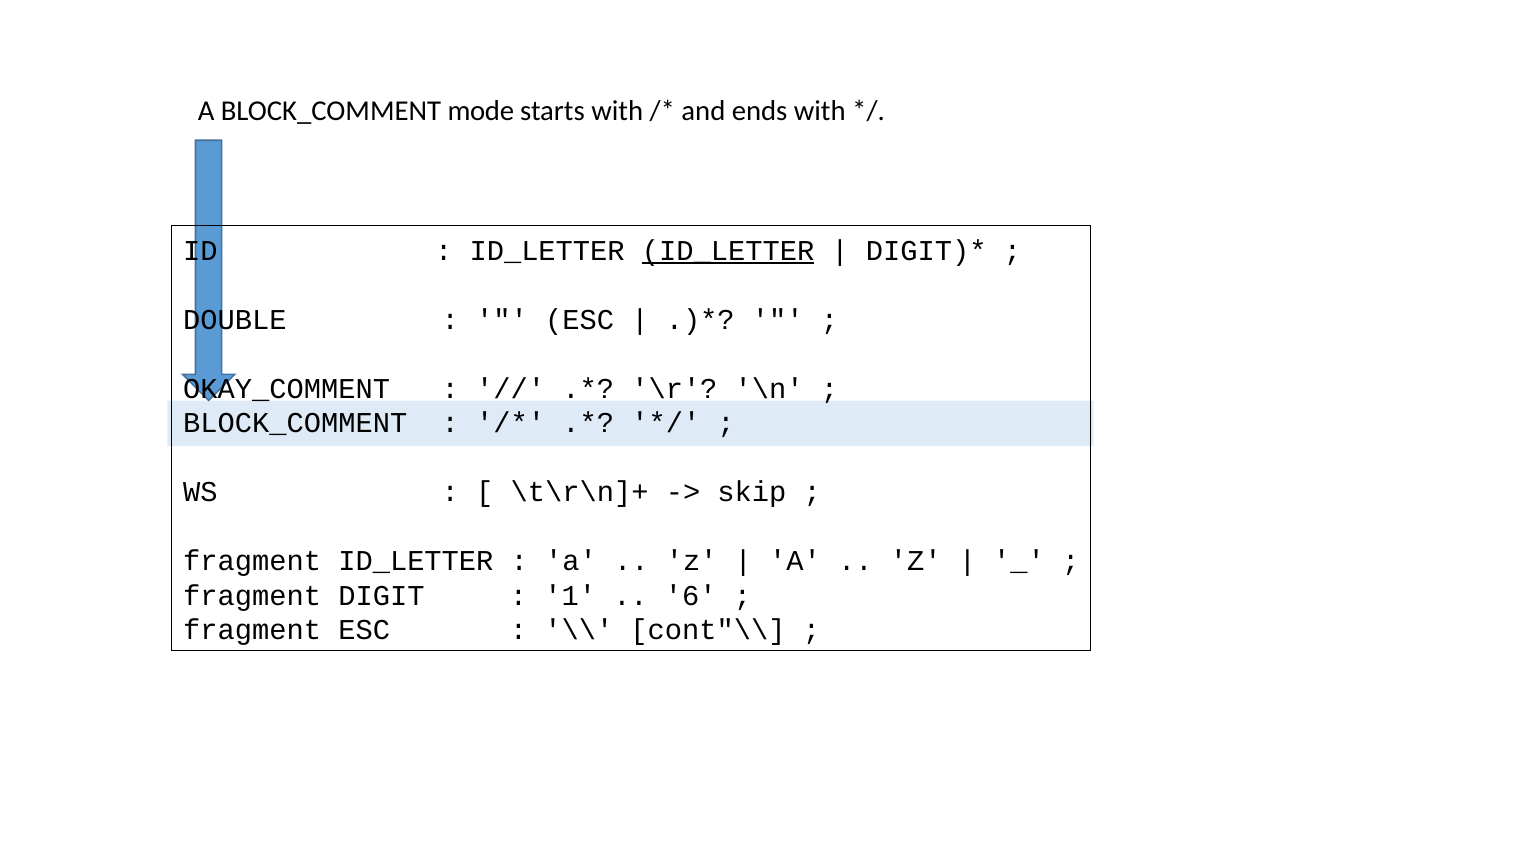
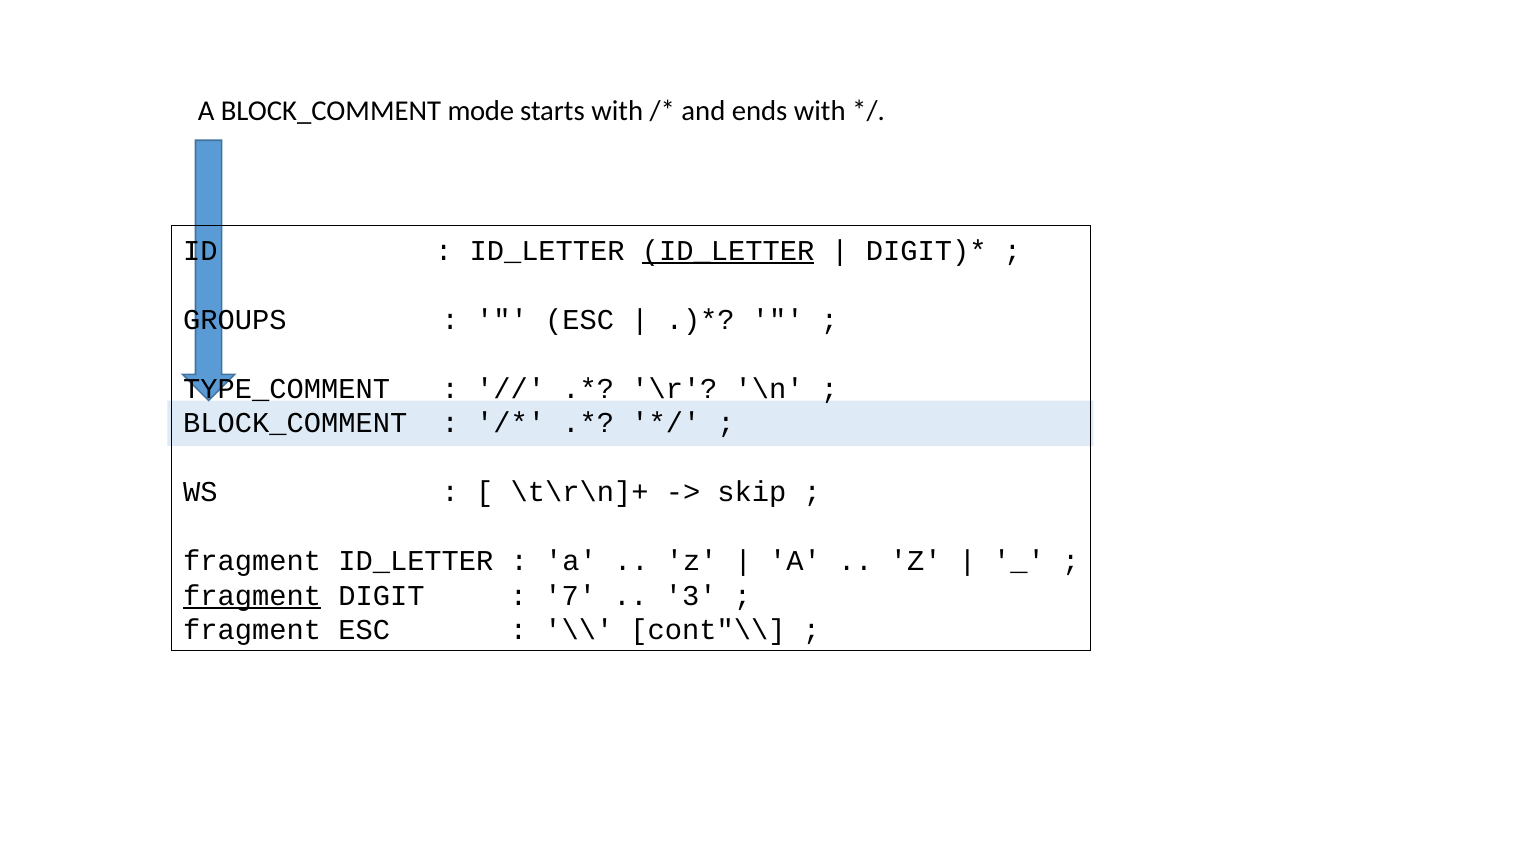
DOUBLE: DOUBLE -> GROUPS
OKAY_COMMENT: OKAY_COMMENT -> TYPE_COMMENT
fragment at (252, 595) underline: none -> present
1: 1 -> 7
6: 6 -> 3
